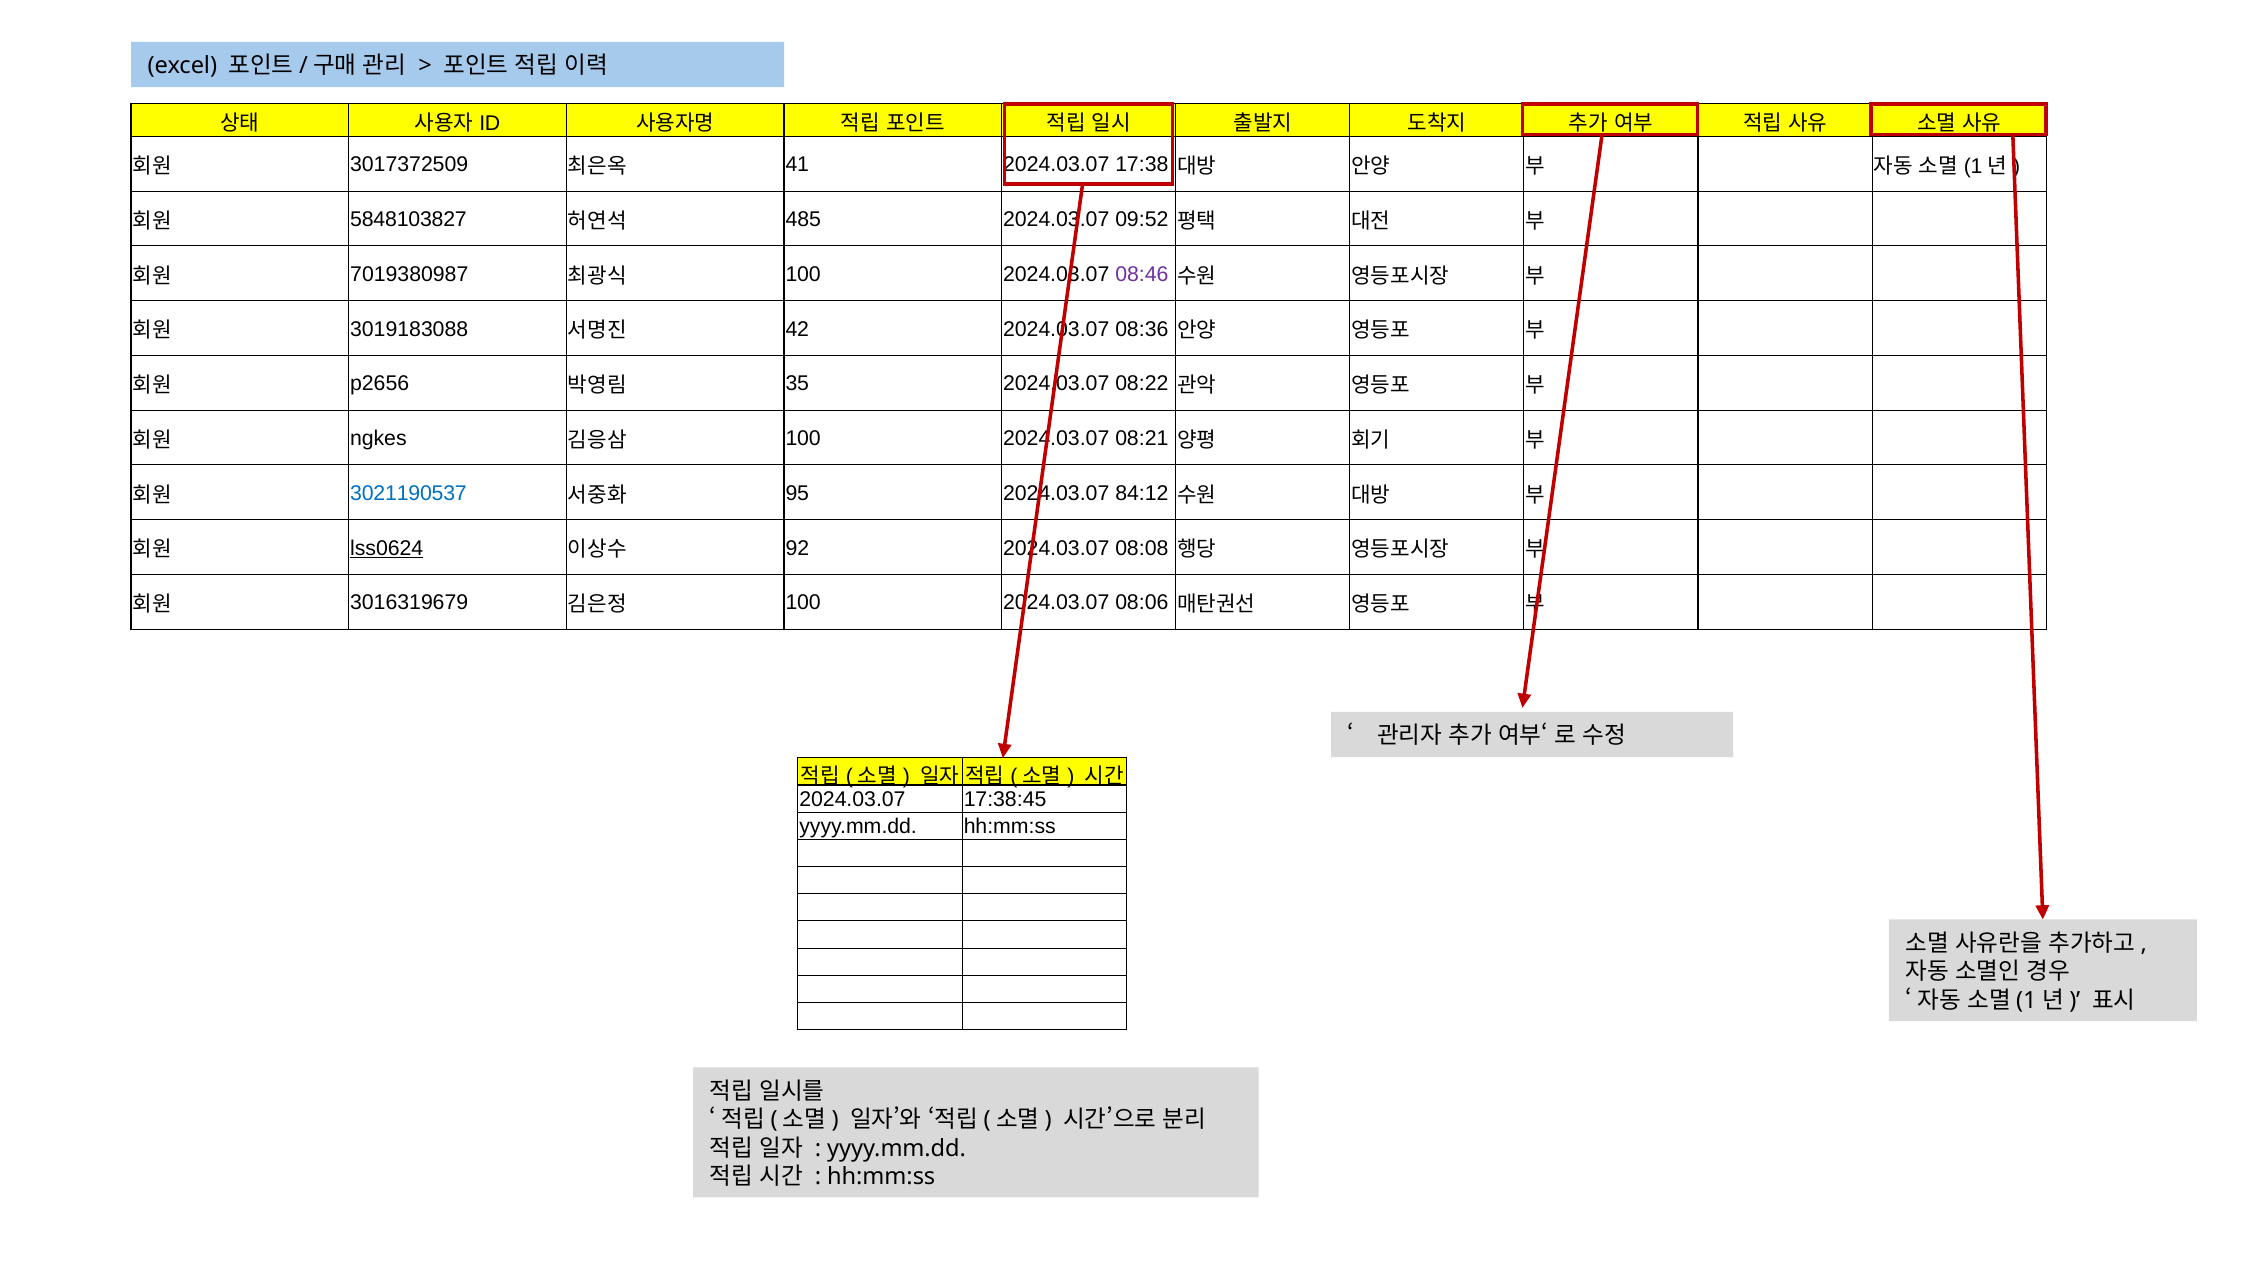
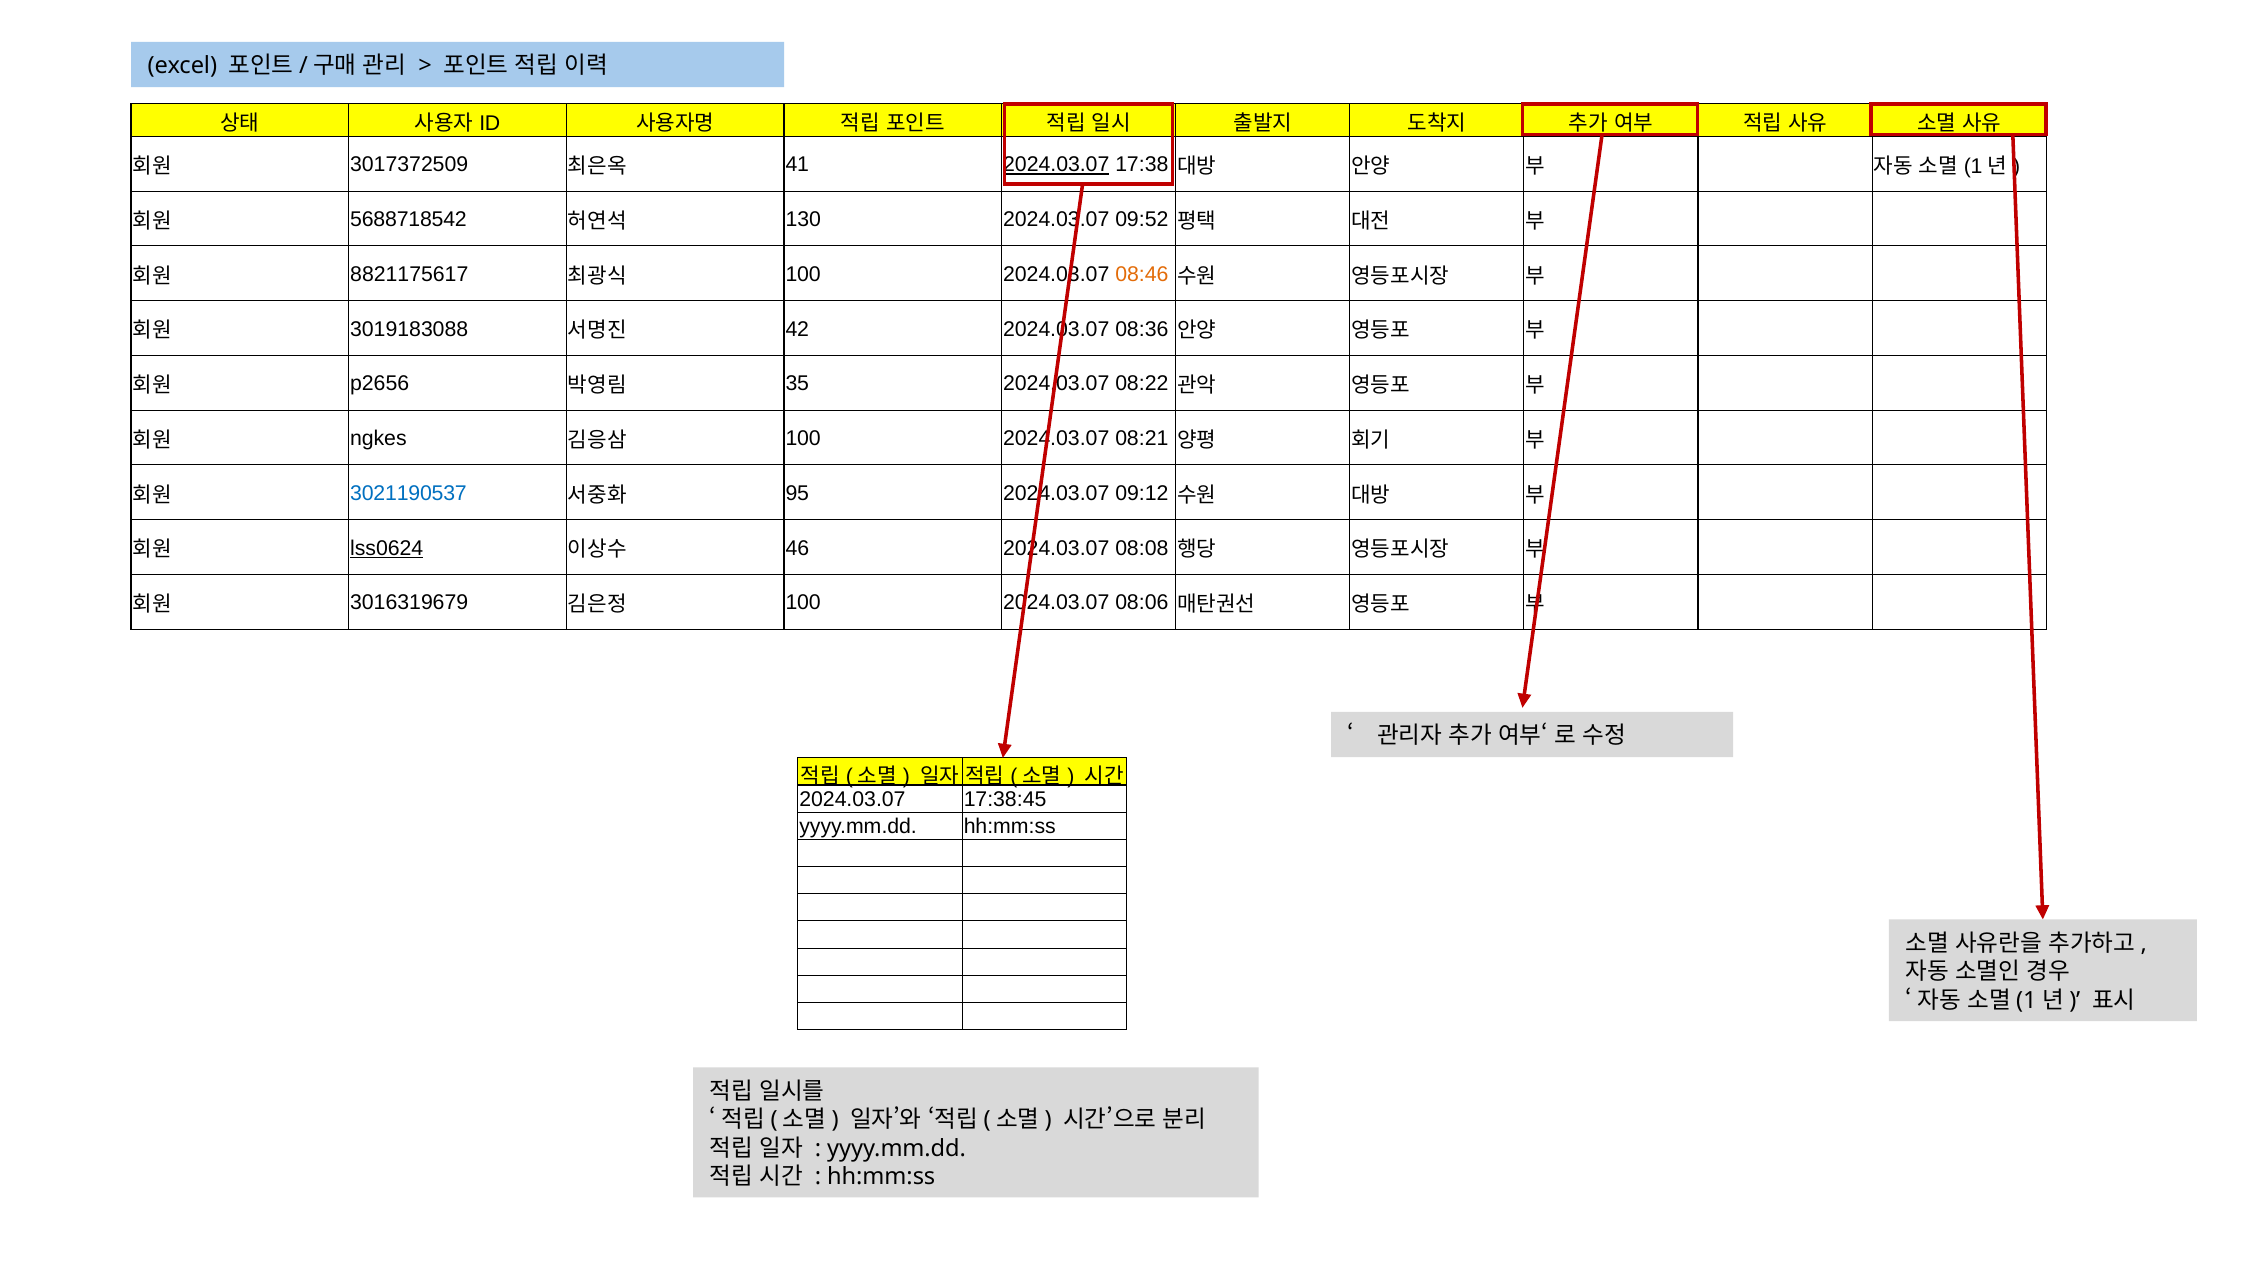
2024.03.07 at (1056, 165) underline: none -> present
5848103827: 5848103827 -> 5688718542
485: 485 -> 130
7019380987: 7019380987 -> 8821175617
08:46 colour: purple -> orange
84:12: 84:12 -> 09:12
92: 92 -> 46
